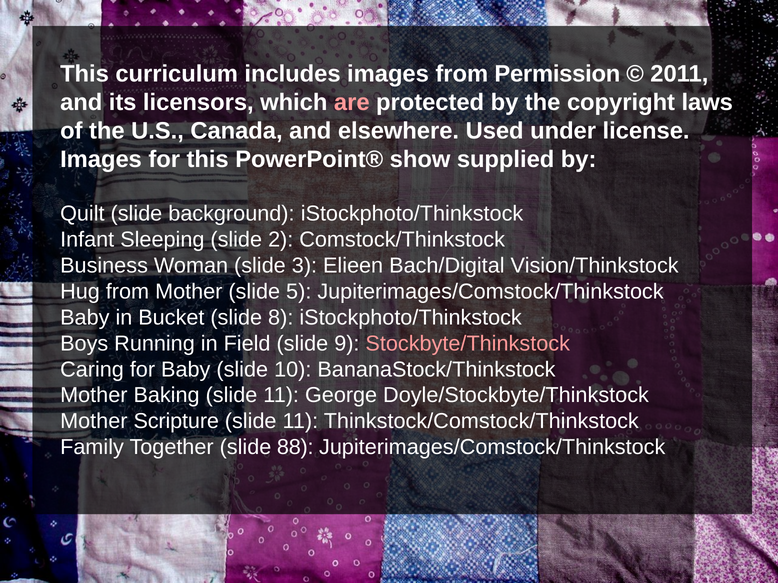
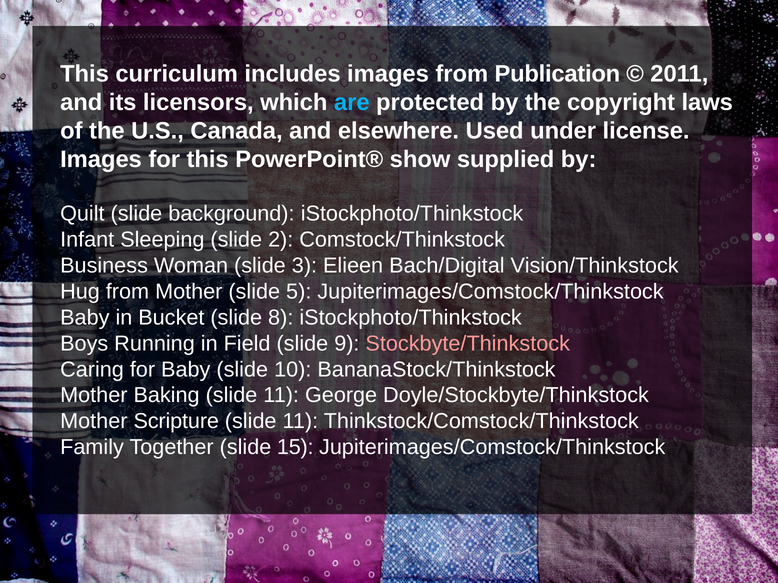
Permission: Permission -> Publication
are colour: pink -> light blue
88: 88 -> 15
